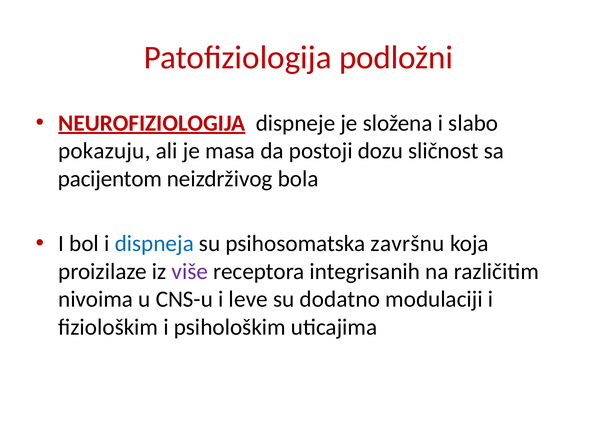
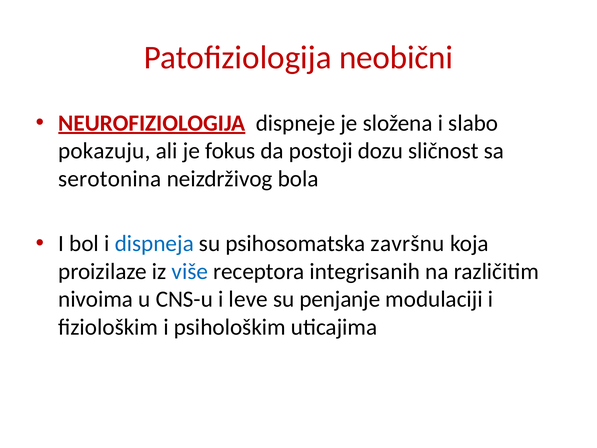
podložni: podložni -> neobični
masa: masa -> fokus
pacijentom: pacijentom -> serotonina
više colour: purple -> blue
dodatno: dodatno -> penjanje
